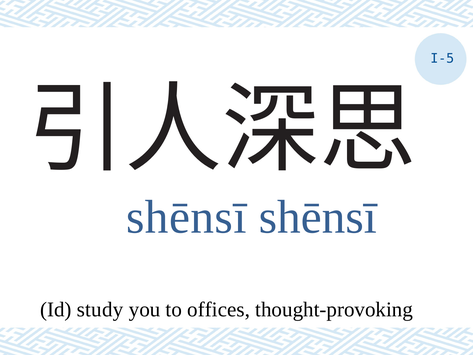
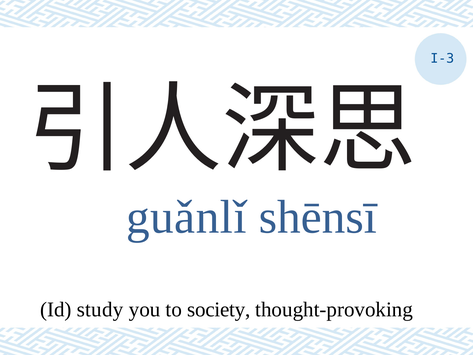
I-5: I-5 -> I-3
shēnsī at (186, 217): shēnsī -> guǎnlǐ
offices: offices -> society
